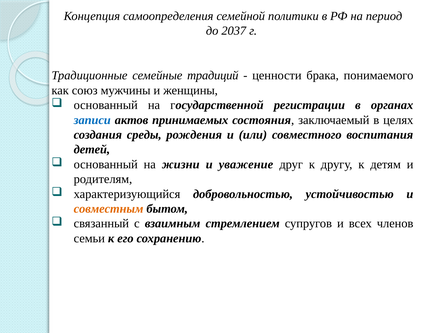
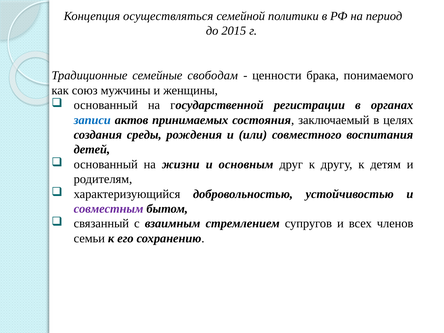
самоопределения: самоопределения -> осуществляться
2037: 2037 -> 2015
традиций: традиций -> свободам
уважение: уважение -> основным
совместным colour: orange -> purple
